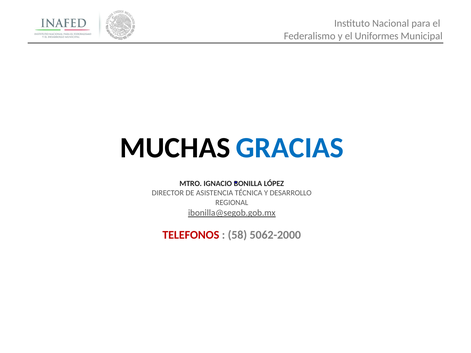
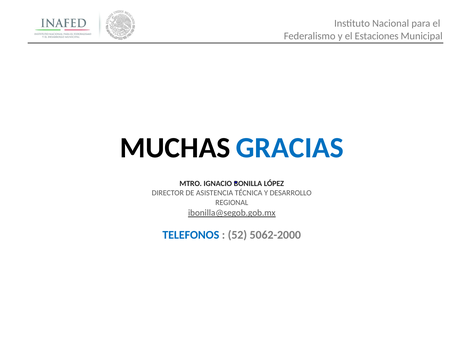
Uniformes: Uniformes -> Estaciones
TELEFONOS colour: red -> blue
58: 58 -> 52
